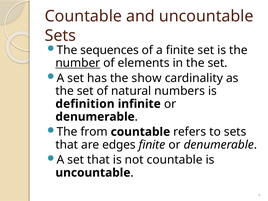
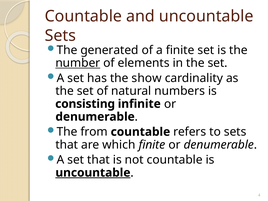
sequences: sequences -> generated
definition: definition -> consisting
edges: edges -> which
uncountable at (93, 173) underline: none -> present
